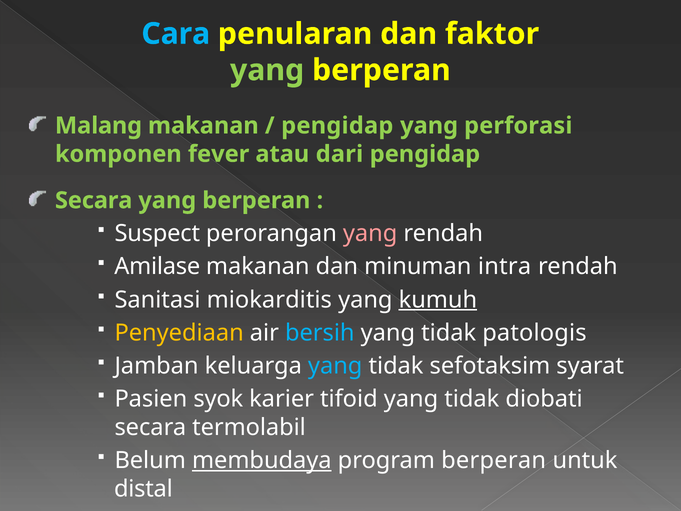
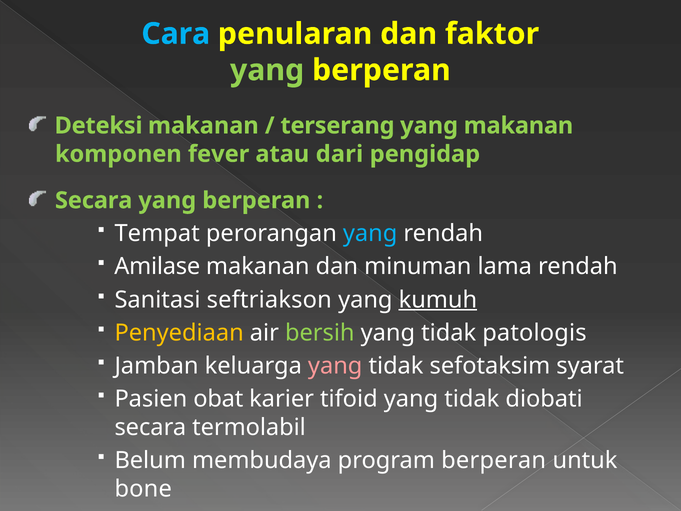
Malang: Malang -> Deteksi
pengidap at (337, 126): pengidap -> terserang
yang perforasi: perforasi -> makanan
Suspect: Suspect -> Tempat
yang at (370, 233) colour: pink -> light blue
intra: intra -> lama
miokarditis: miokarditis -> seftriakson
bersih colour: light blue -> light green
yang at (335, 366) colour: light blue -> pink
syok: syok -> obat
membudaya underline: present -> none
distal: distal -> bone
